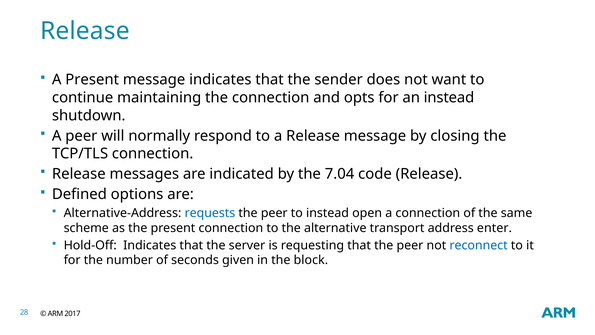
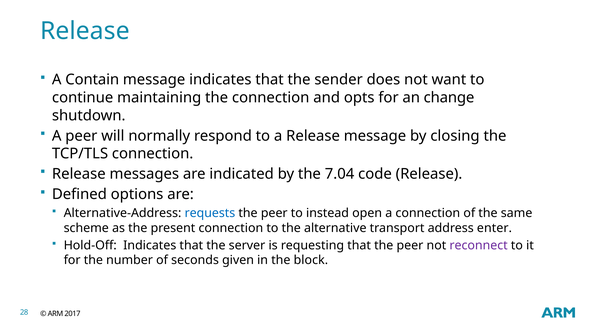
A Present: Present -> Contain
an instead: instead -> change
reconnect colour: blue -> purple
